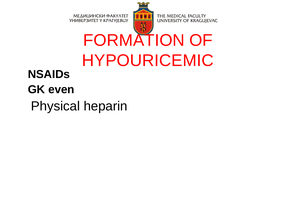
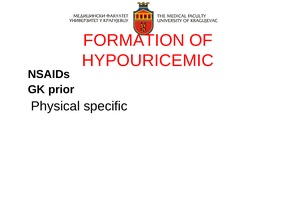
even: even -> prior
heparin: heparin -> specific
